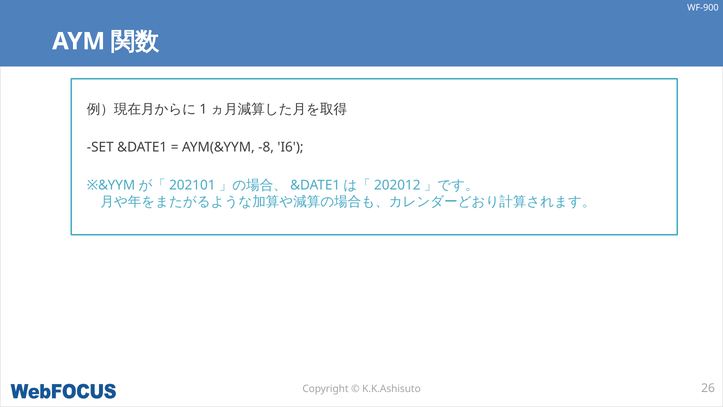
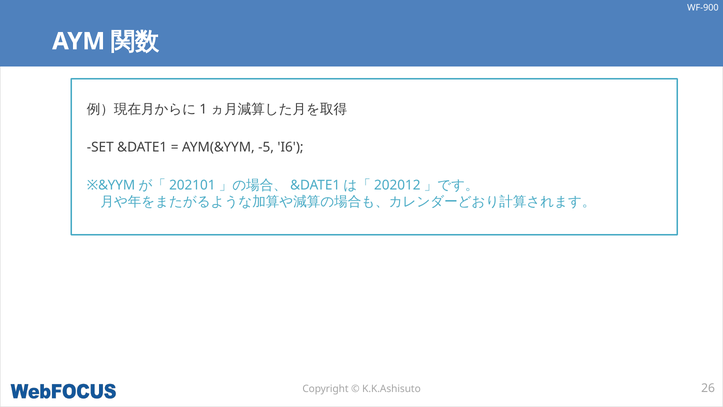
-8: -8 -> -5
